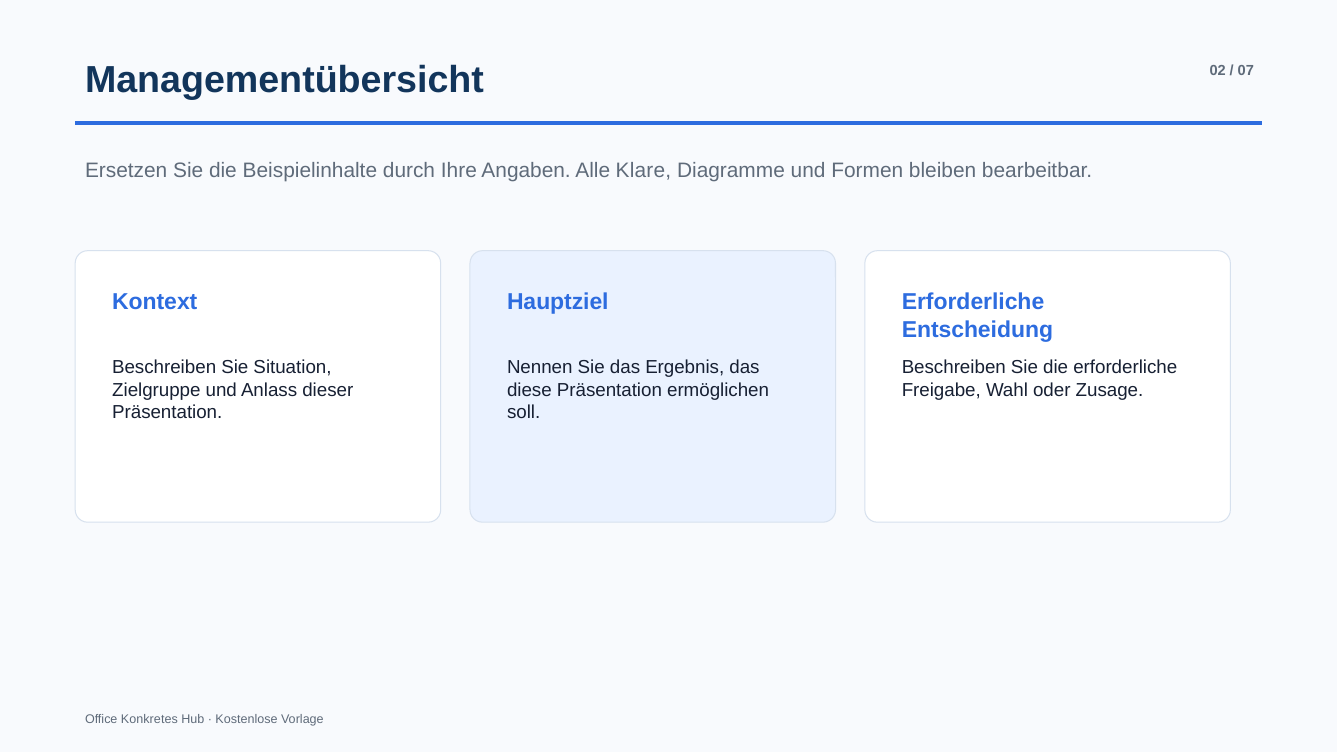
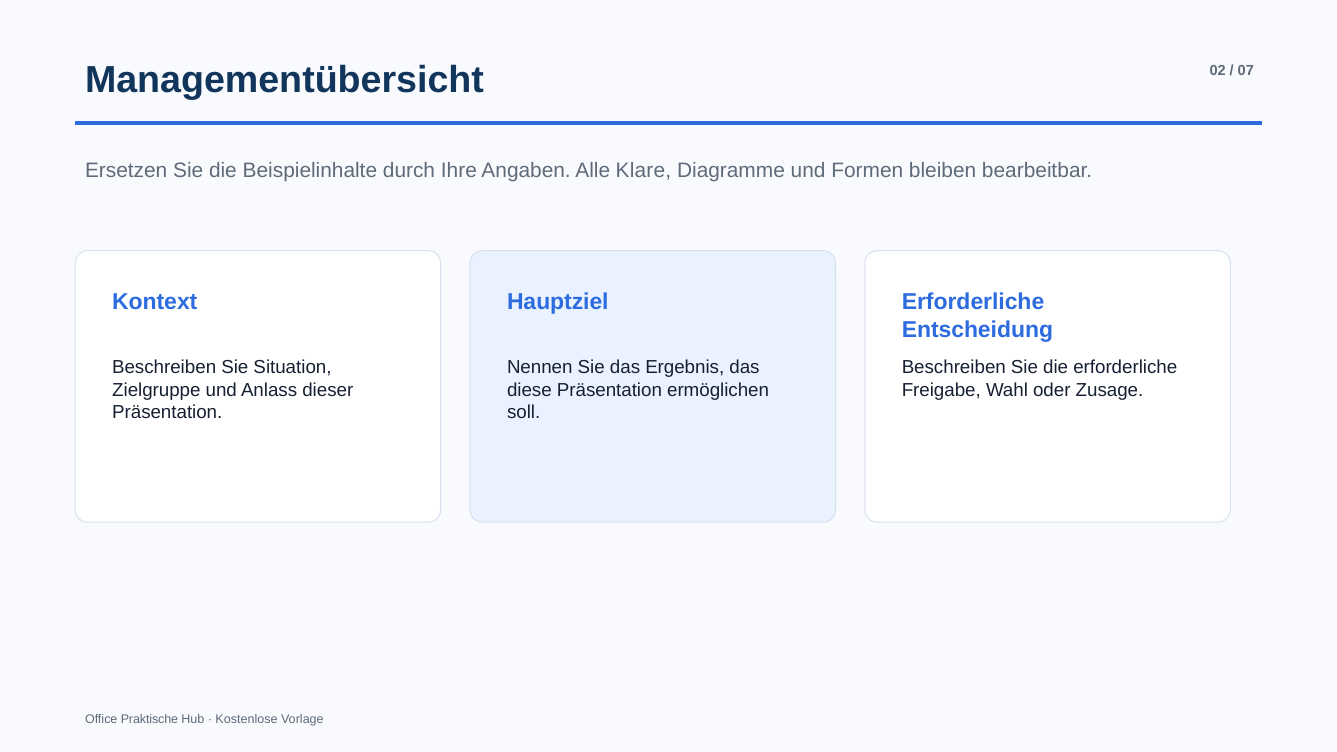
Konkretes: Konkretes -> Praktische
